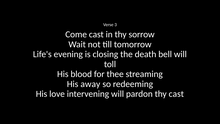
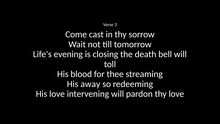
thy cast: cast -> love
